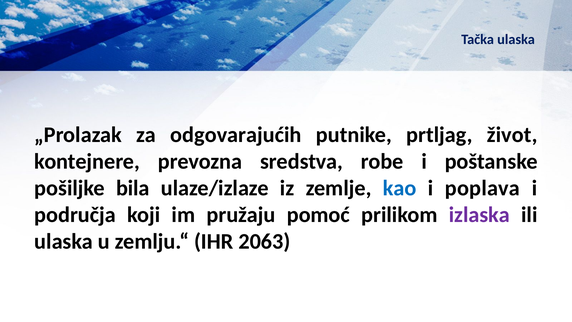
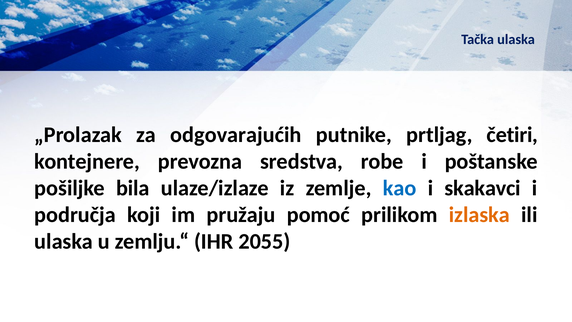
život: život -> četiri
poplava: poplava -> skakavci
izlaska colour: purple -> orange
2063: 2063 -> 2055
